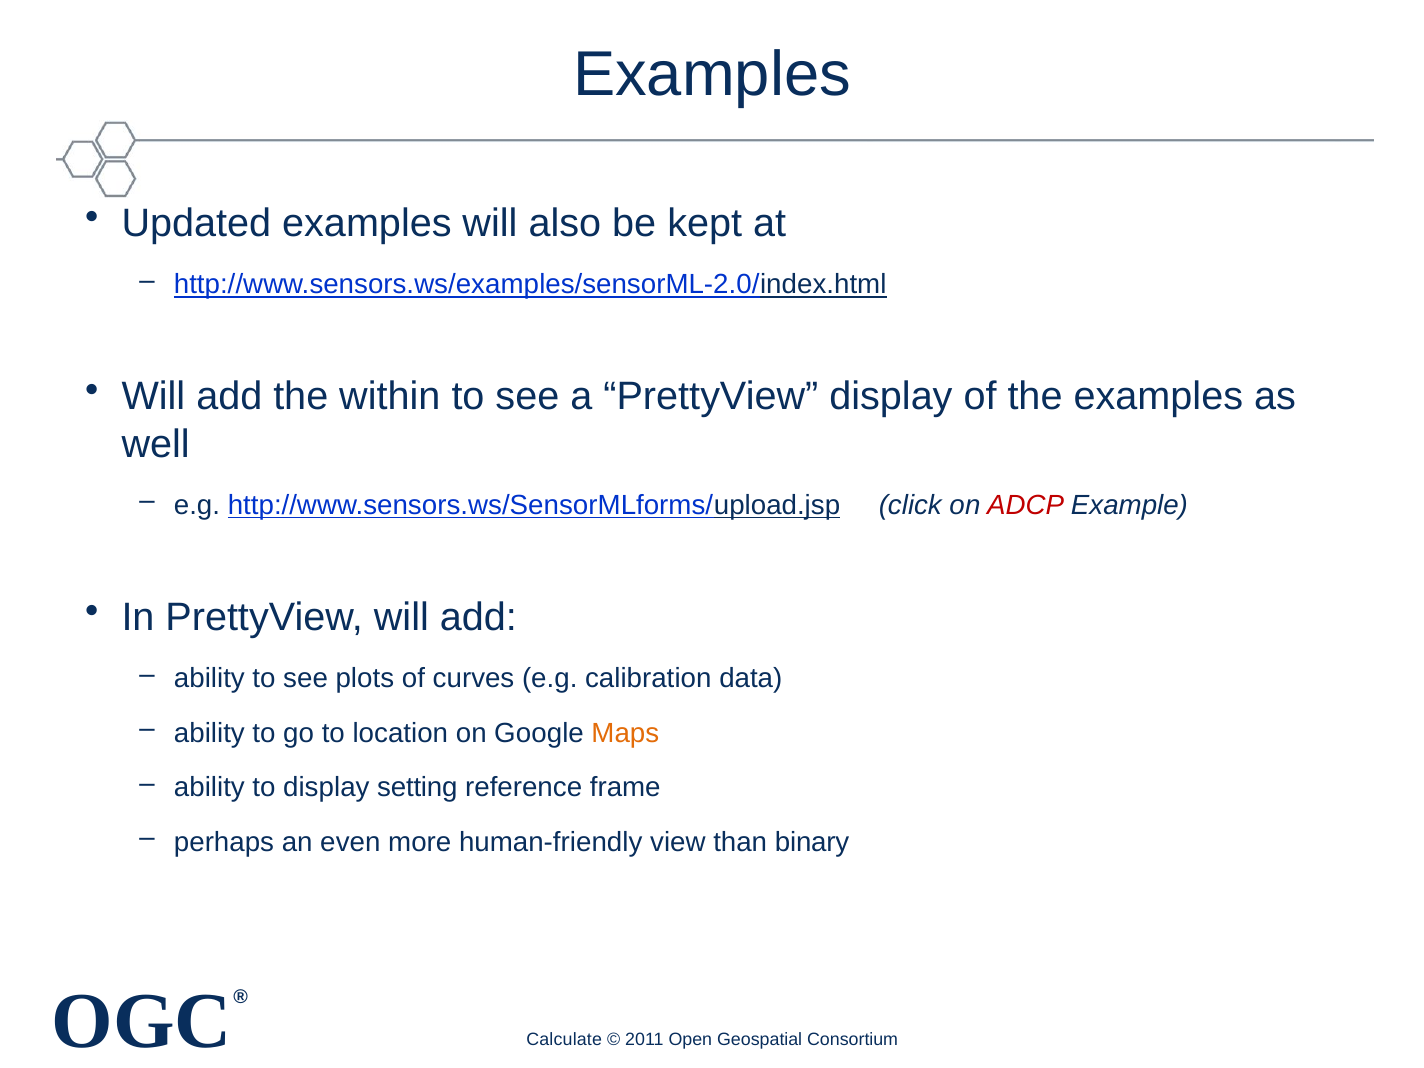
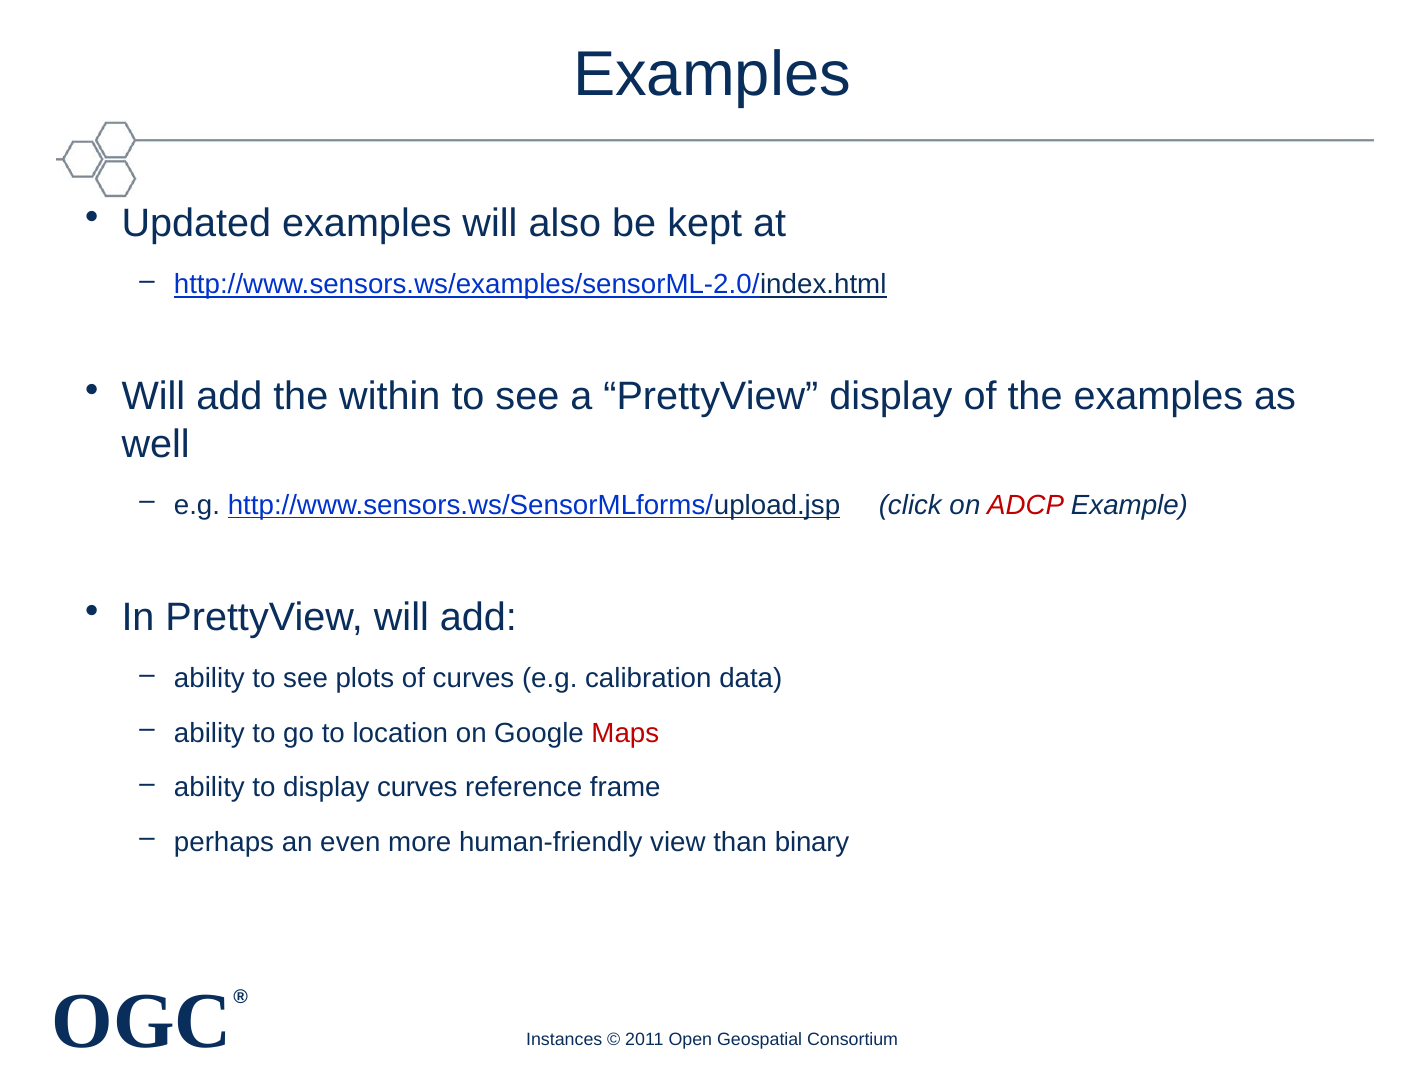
Maps colour: orange -> red
display setting: setting -> curves
Calculate: Calculate -> Instances
